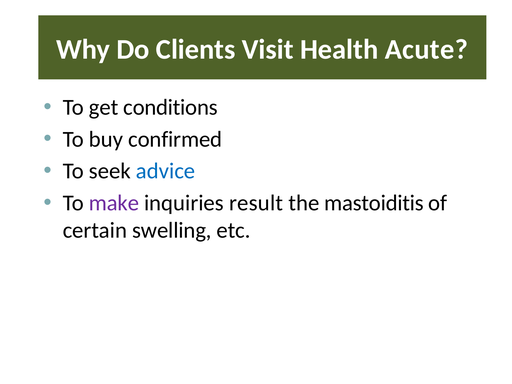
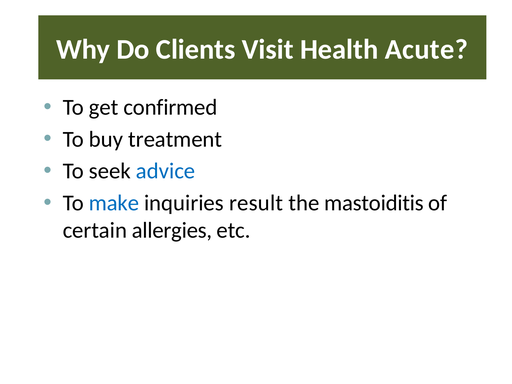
conditions: conditions -> confirmed
confirmed: confirmed -> treatment
make colour: purple -> blue
swelling: swelling -> allergies
